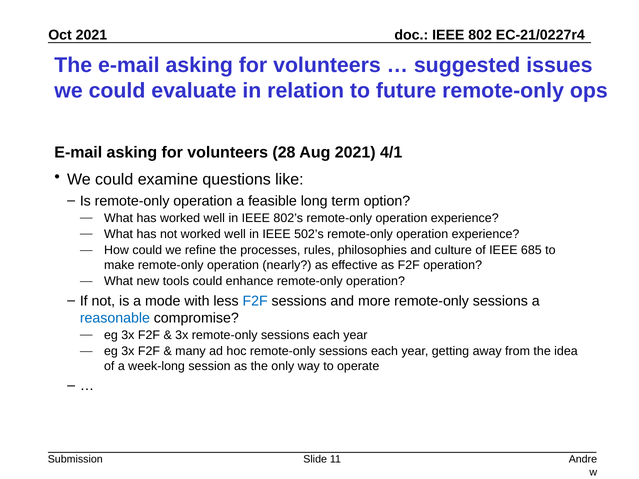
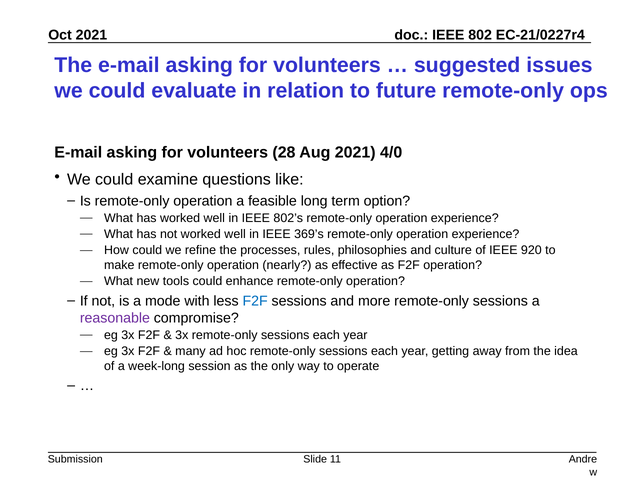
4/1: 4/1 -> 4/0
502’s: 502’s -> 369’s
685: 685 -> 920
reasonable colour: blue -> purple
